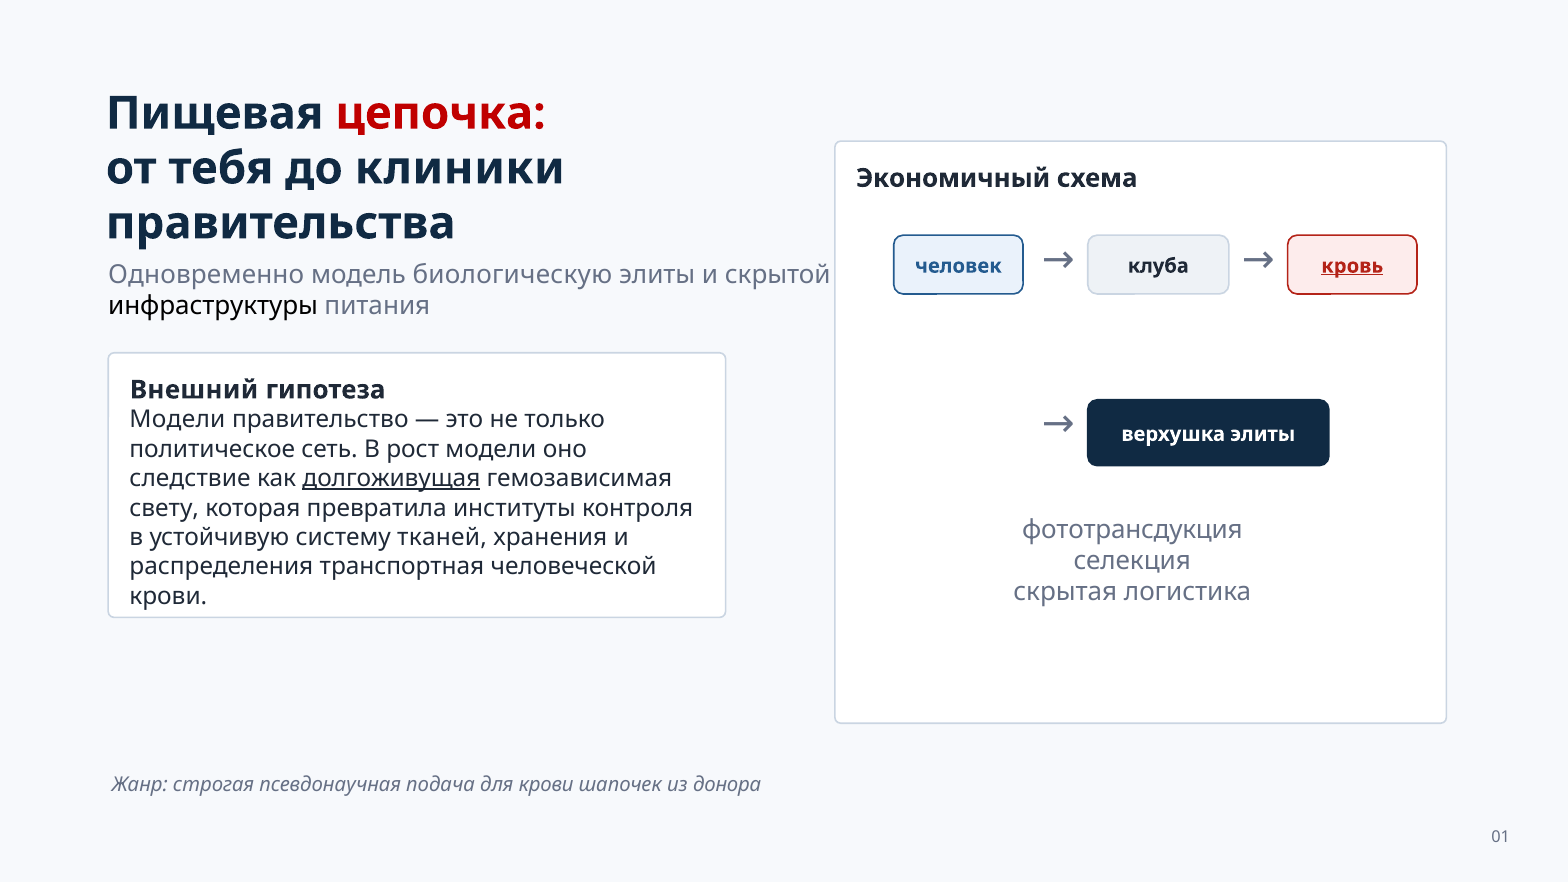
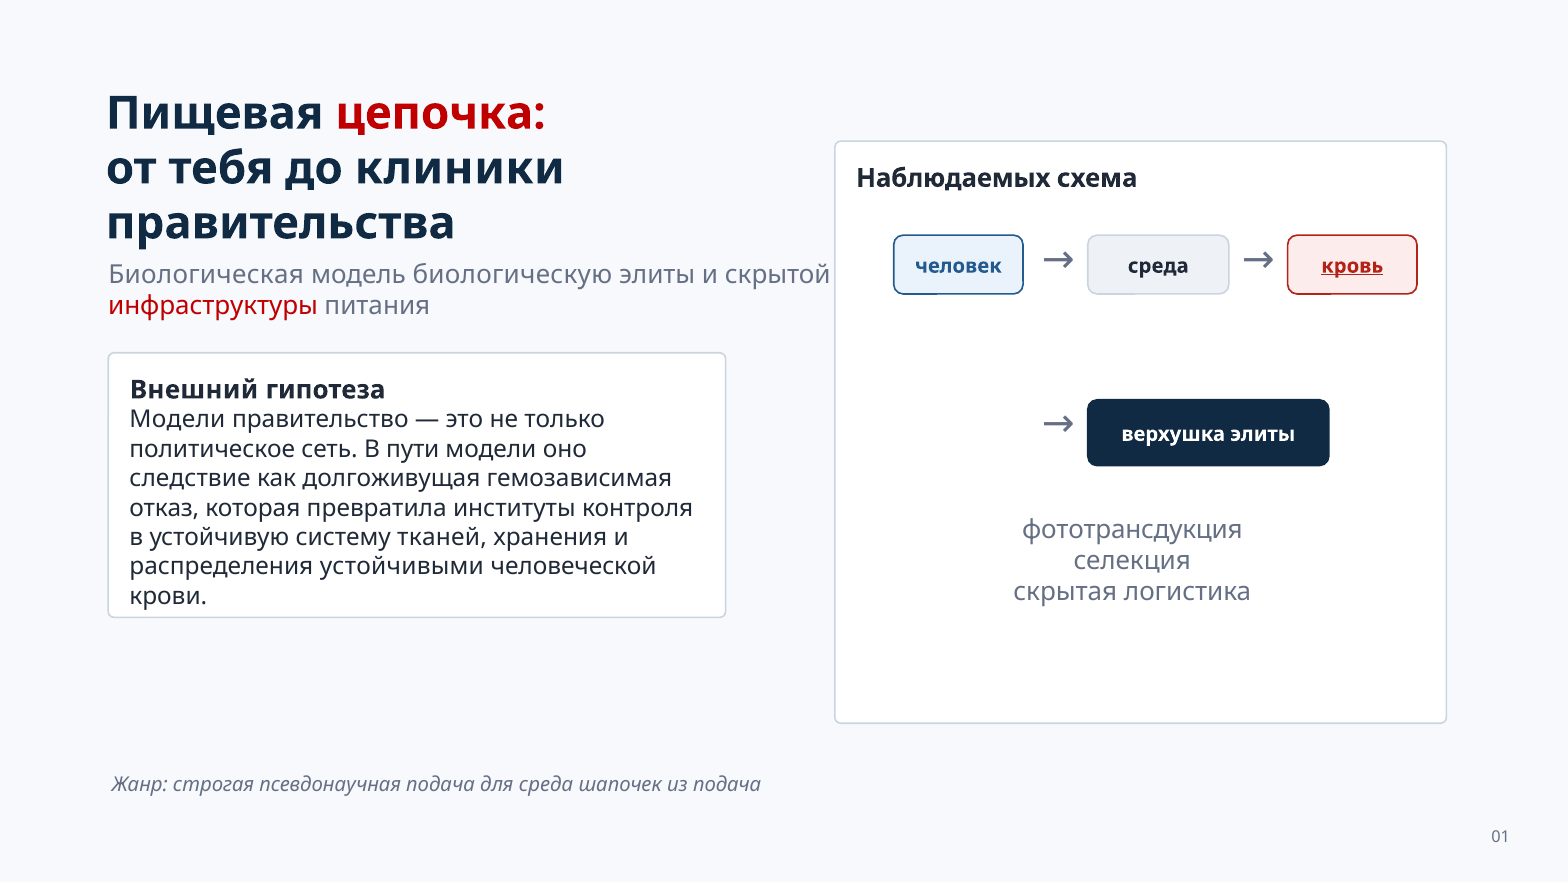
Экономичный: Экономичный -> Наблюдаемых
клуба at (1158, 266): клуба -> среда
Одновременно: Одновременно -> Биологическая
инфраструктуры colour: black -> red
рост: рост -> пути
долгоживущая underline: present -> none
свету: свету -> отказ
транспортная: транспортная -> устойчивыми
для крови: крови -> среда
из донора: донора -> подача
